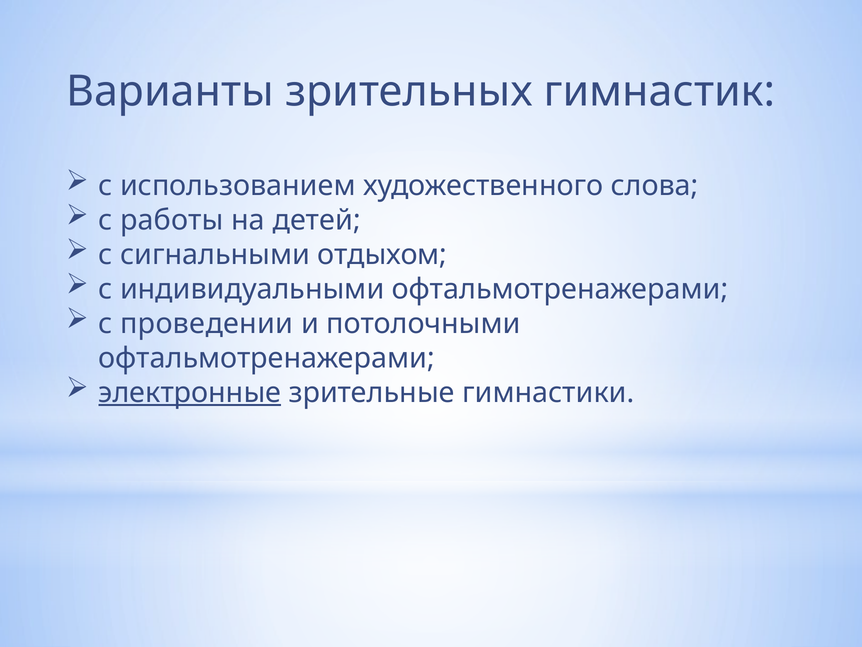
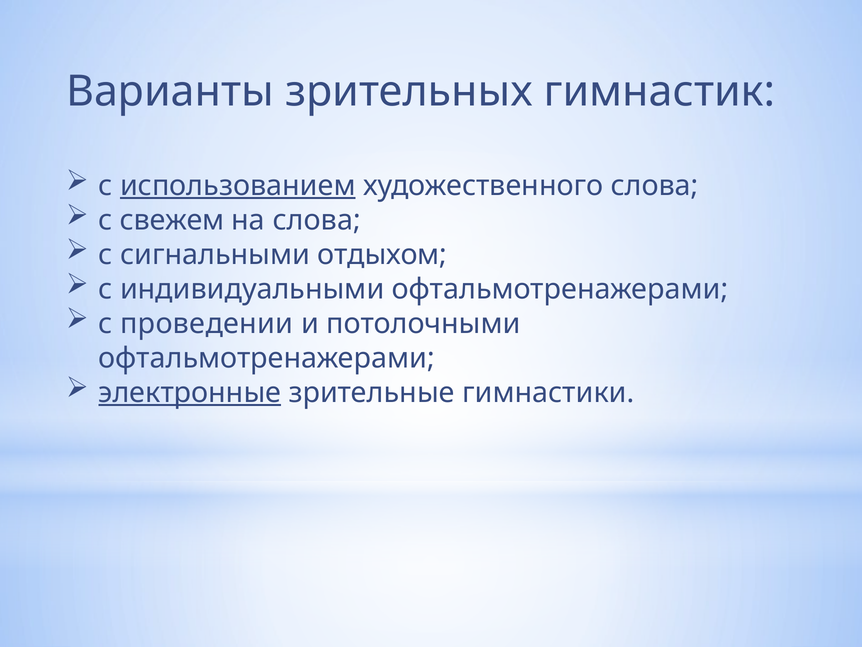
использованием underline: none -> present
работы: работы -> свежем
на детей: детей -> слова
